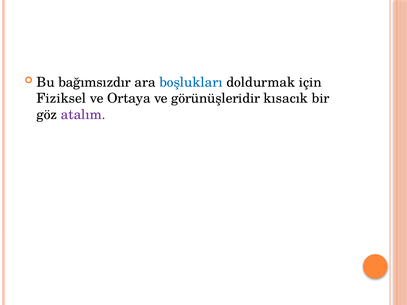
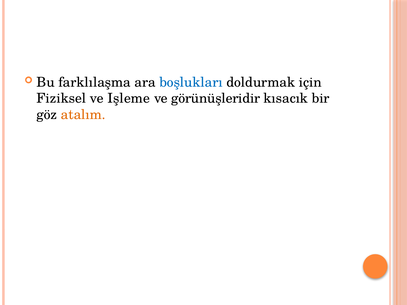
bağımsızdır: bağımsızdır -> farklılaşma
Ortaya: Ortaya -> Işleme
atalım colour: purple -> orange
